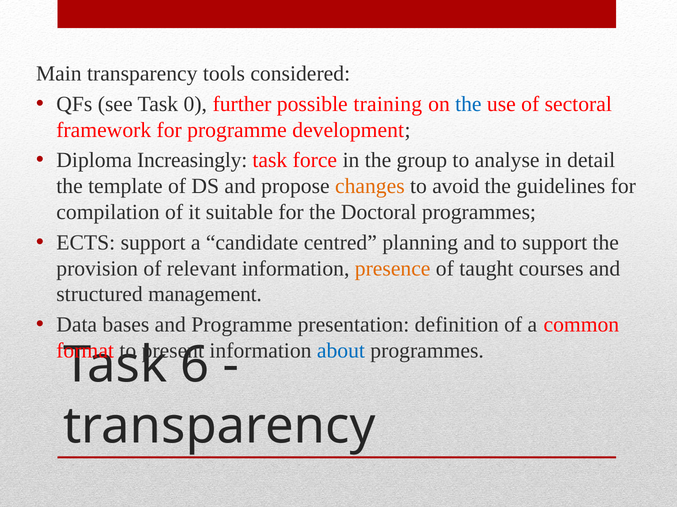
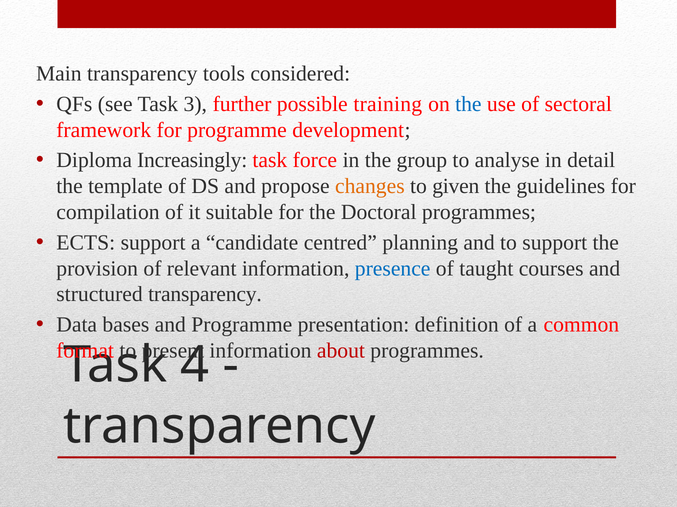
0: 0 -> 3
avoid: avoid -> given
presence colour: orange -> blue
structured management: management -> transparency
about colour: blue -> red
6: 6 -> 4
